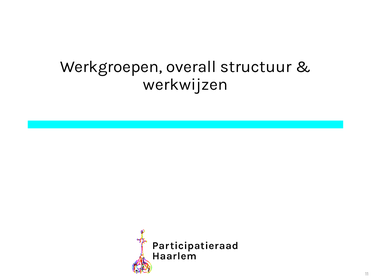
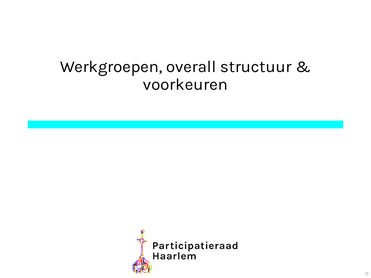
werkwijzen: werkwijzen -> voorkeuren
